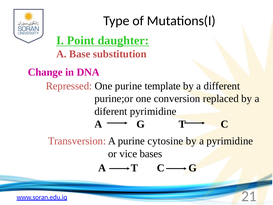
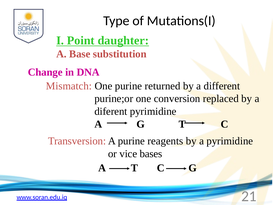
Repressed: Repressed -> Mismatch
template: template -> returned
cytosine: cytosine -> reagents
